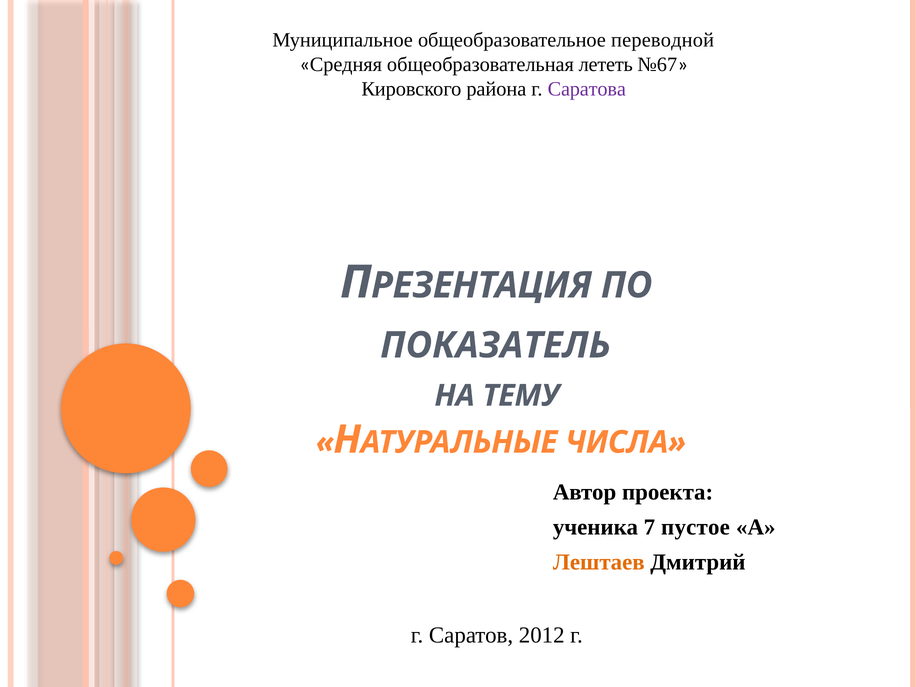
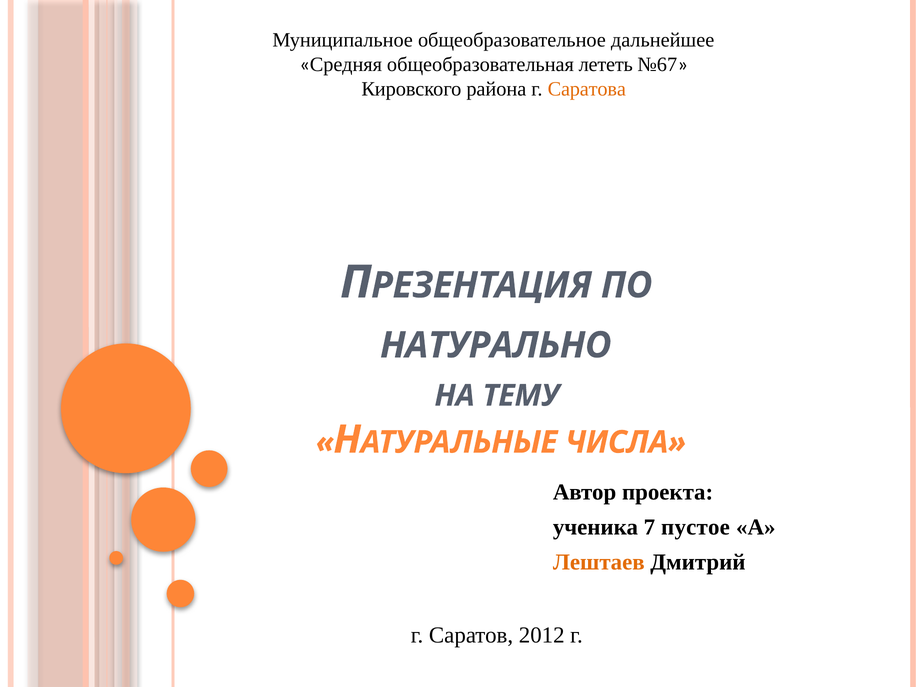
переводной: переводной -> дальнейшее
Саратова colour: purple -> orange
ПОКАЗАТЕЛЬ: ПОКАЗАТЕЛЬ -> НАТУРАЛЬНО
